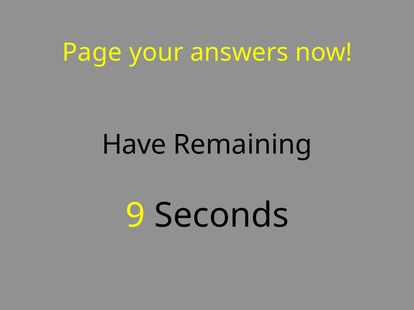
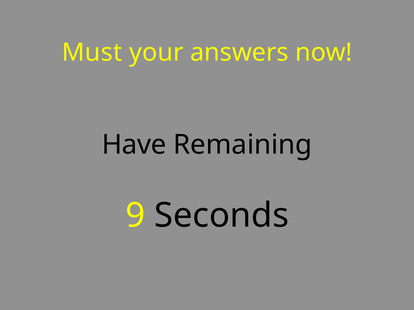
Page: Page -> Must
